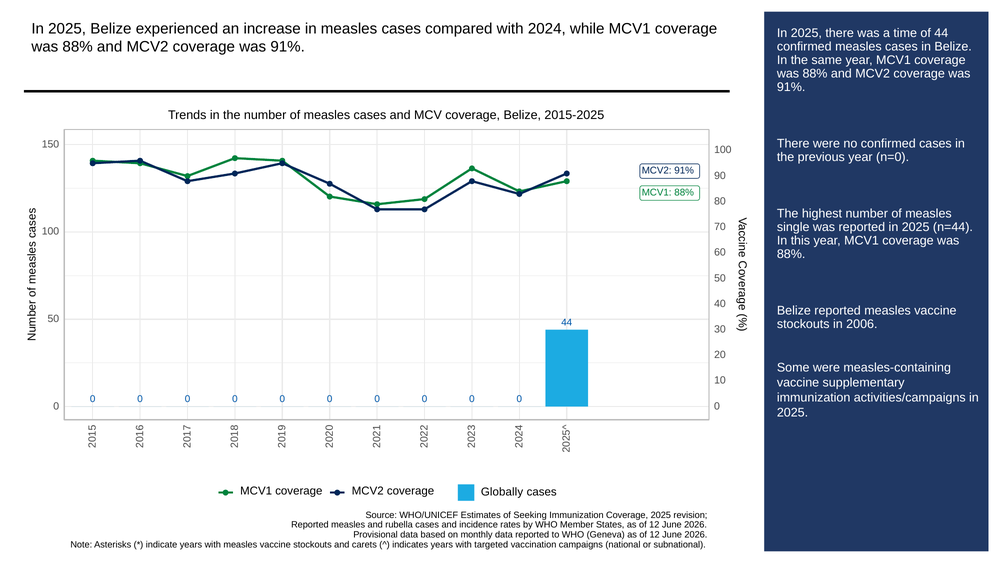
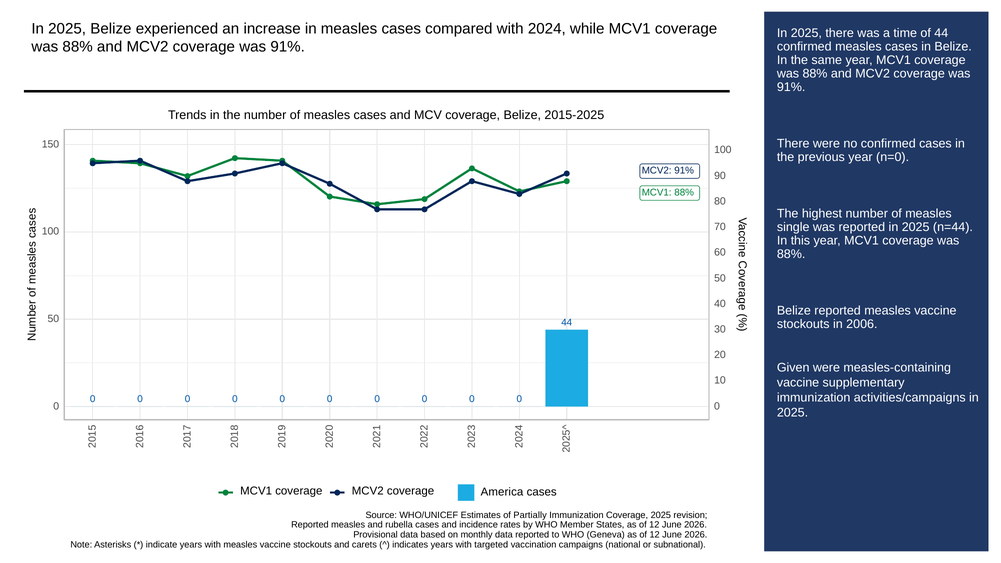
Some: Some -> Given
Globally: Globally -> America
Seeking: Seeking -> Partially
